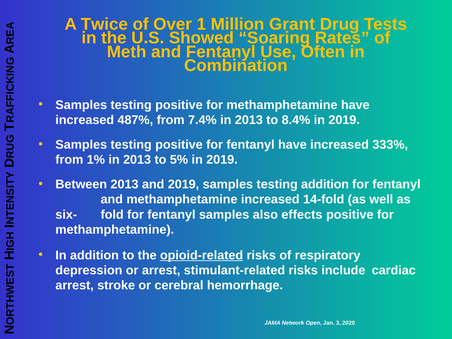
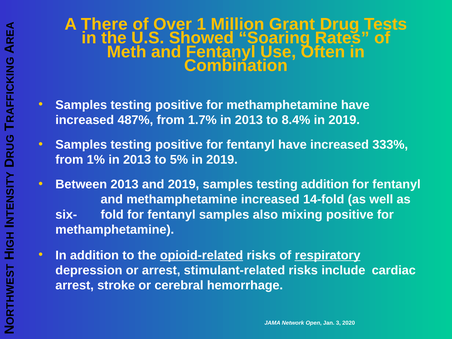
Twice: Twice -> There
7.4%: 7.4% -> 1.7%
effects: effects -> mixing
respiratory underline: none -> present
